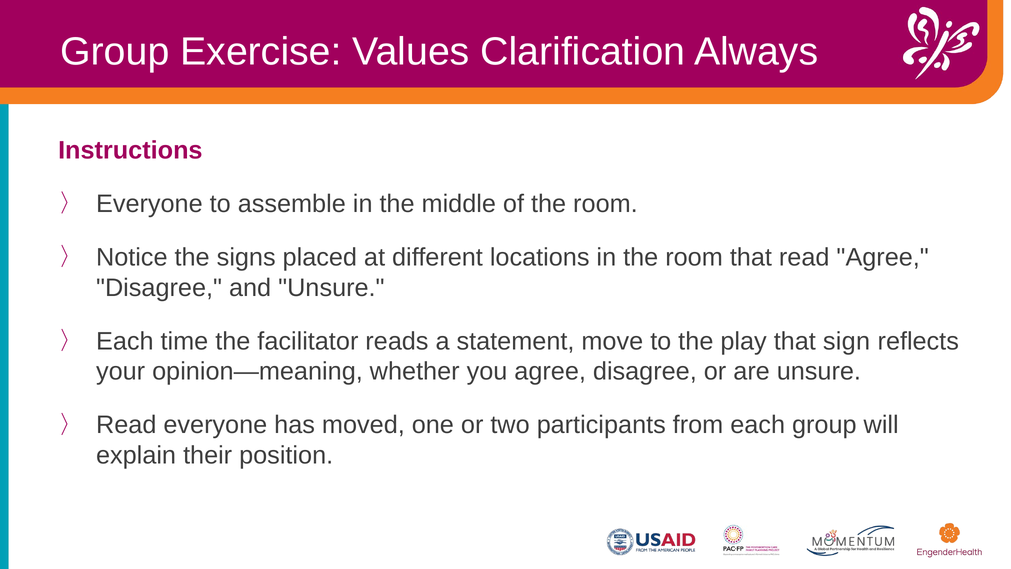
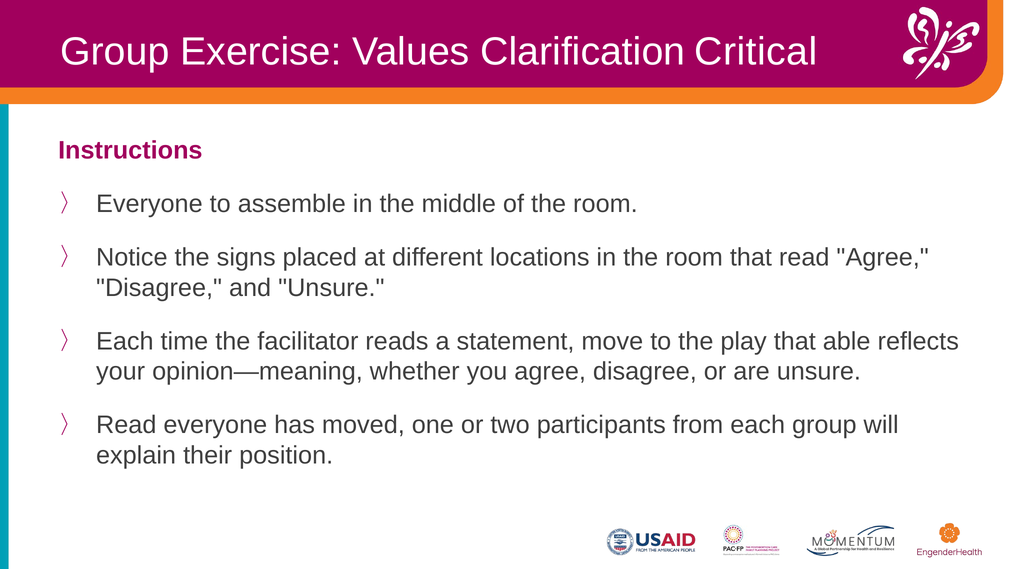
Always: Always -> Critical
sign: sign -> able
